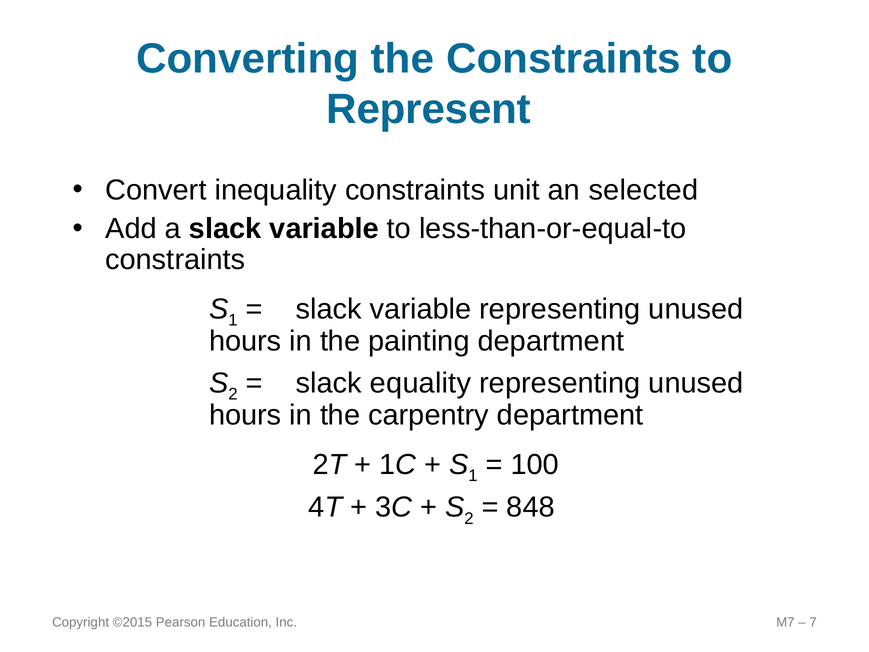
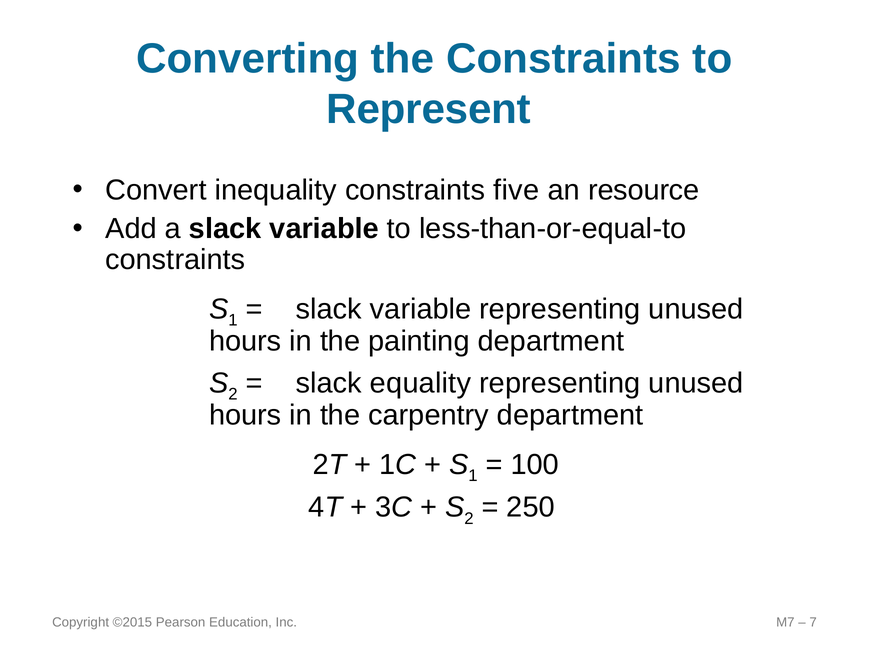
unit: unit -> five
selected: selected -> resource
848: 848 -> 250
